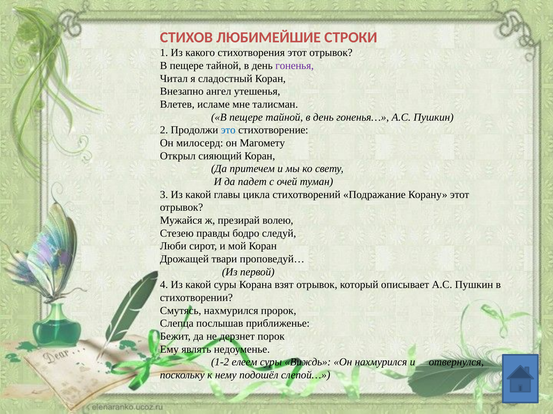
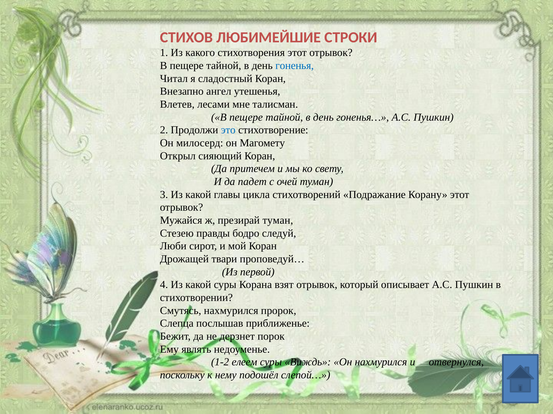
гоненья colour: purple -> blue
исламе: исламе -> лесами
презирай волею: волею -> туман
